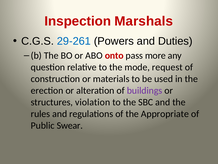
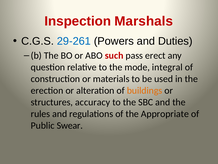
onto: onto -> such
more: more -> erect
request: request -> integral
buildings colour: purple -> orange
violation: violation -> accuracy
